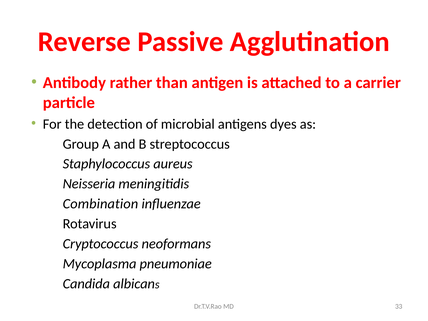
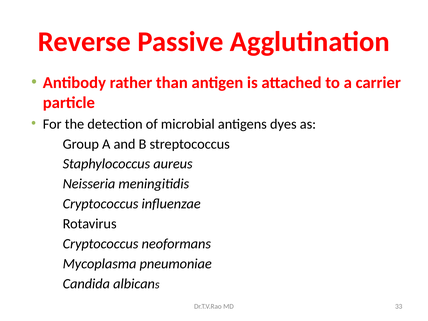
Combination at (100, 204): Combination -> Cryptococcus
